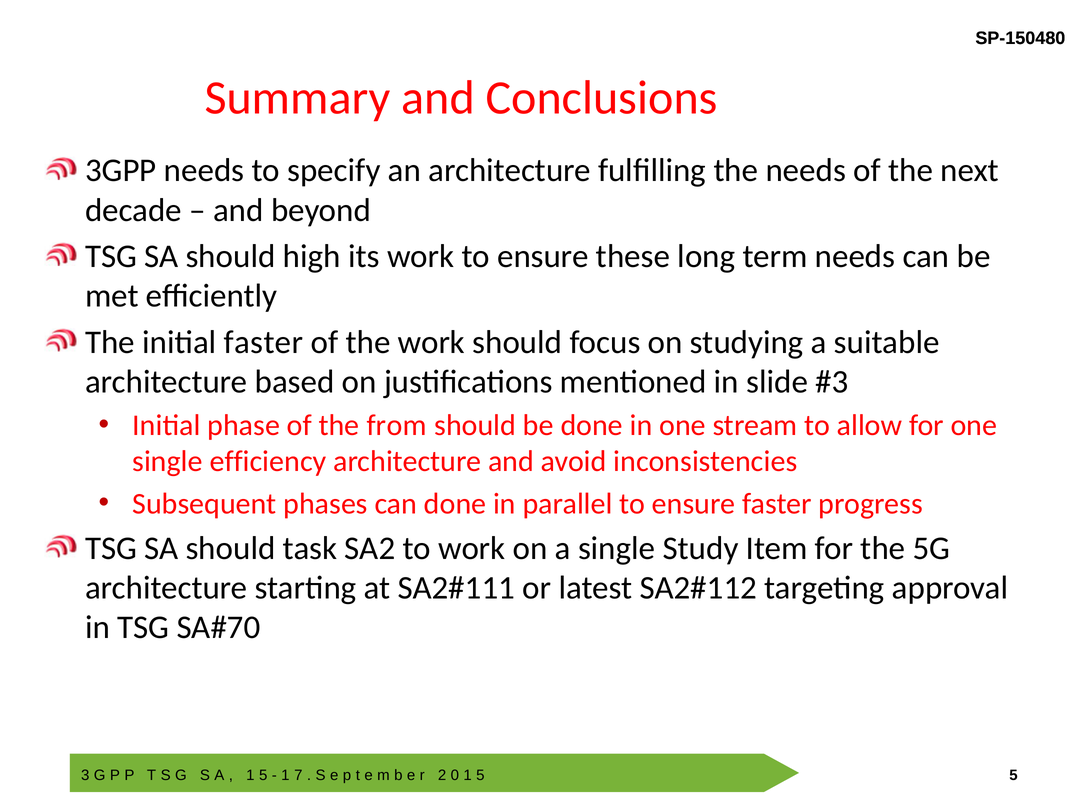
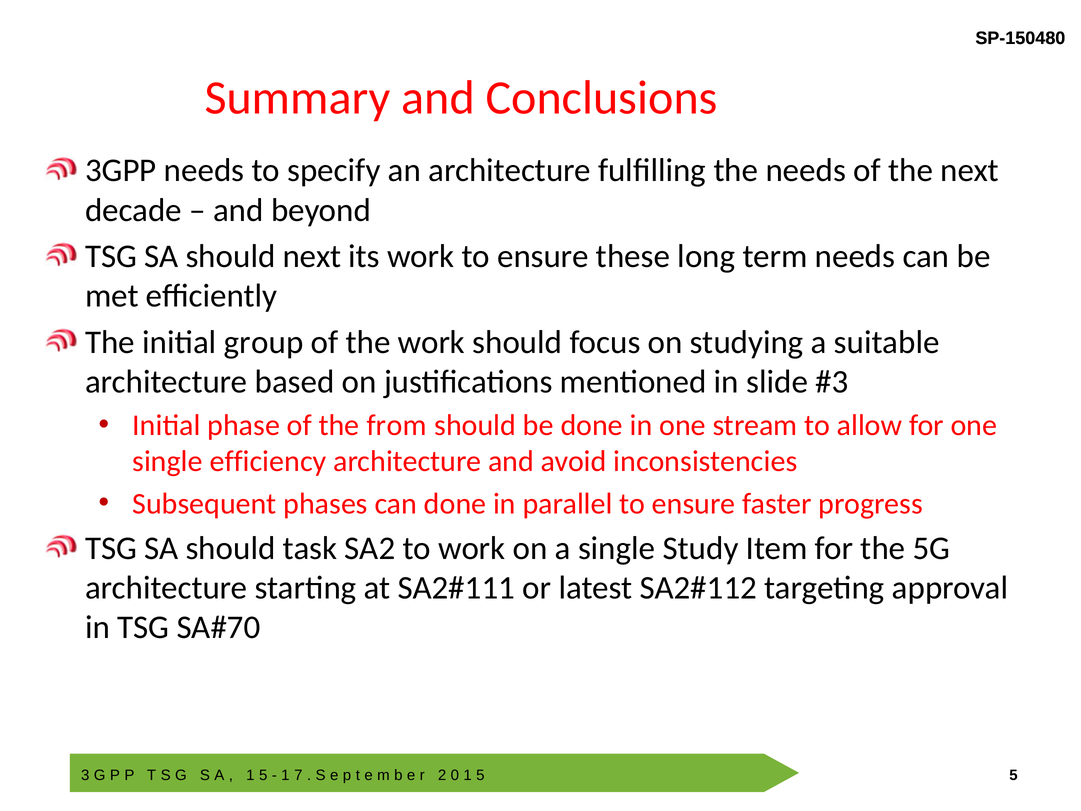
should high: high -> next
initial faster: faster -> group
